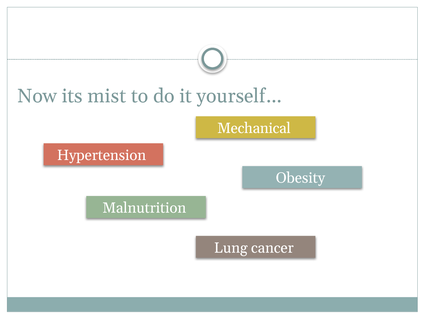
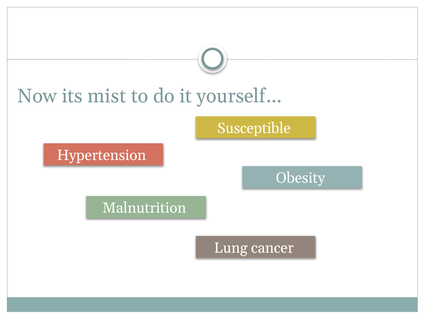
Mechanical: Mechanical -> Susceptible
